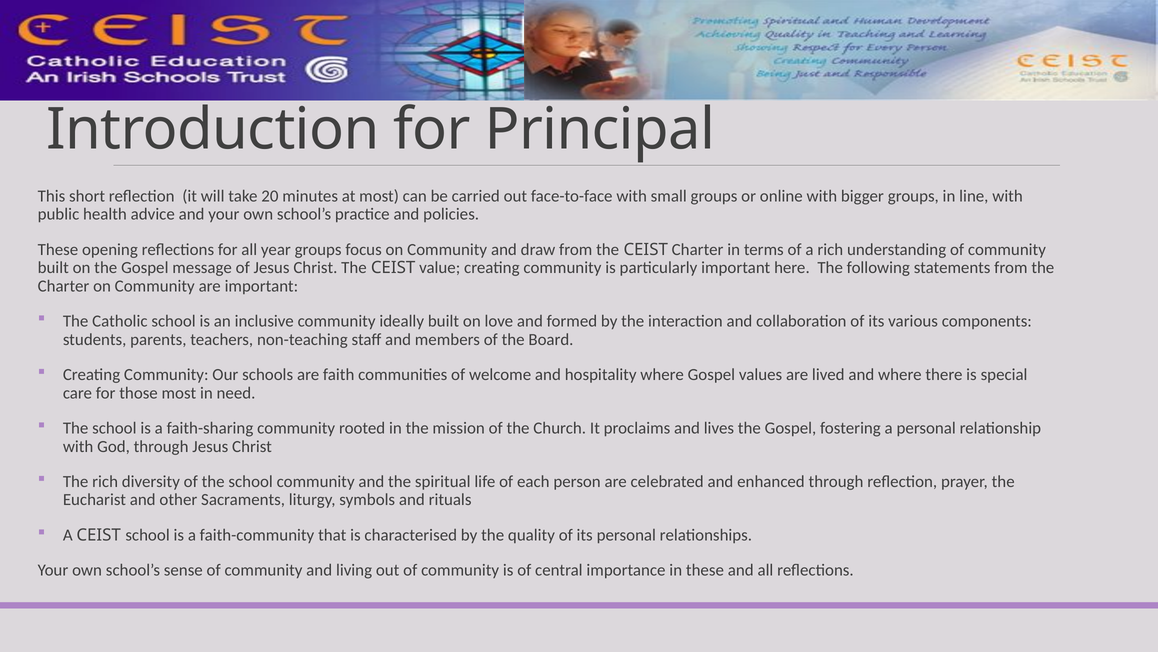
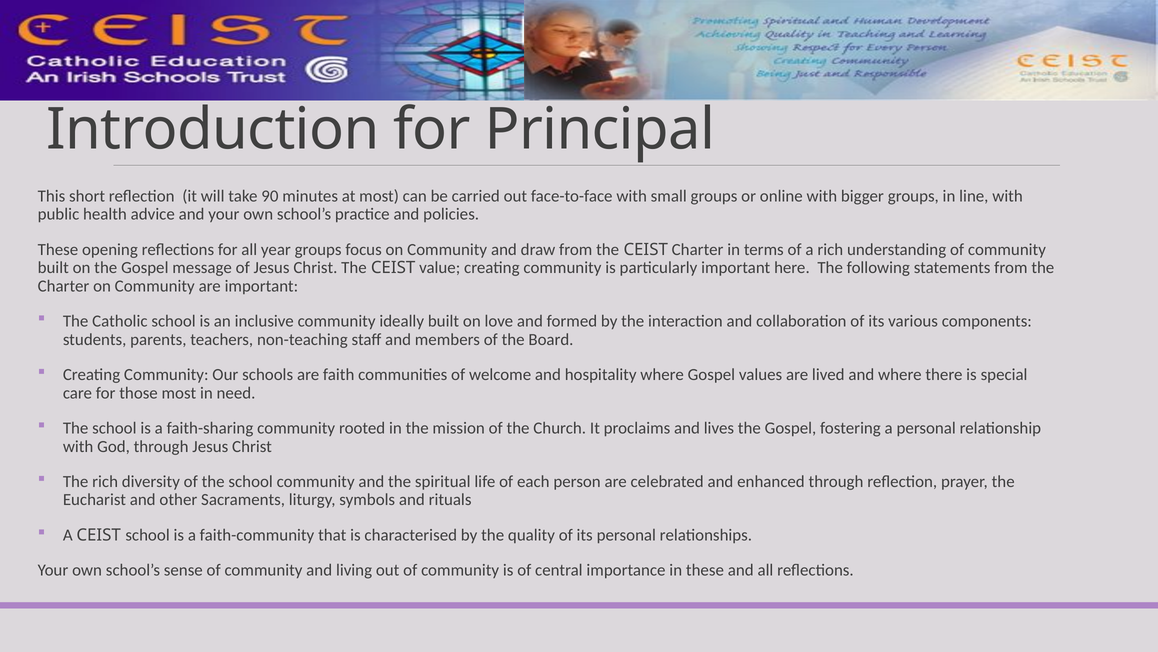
20: 20 -> 90
